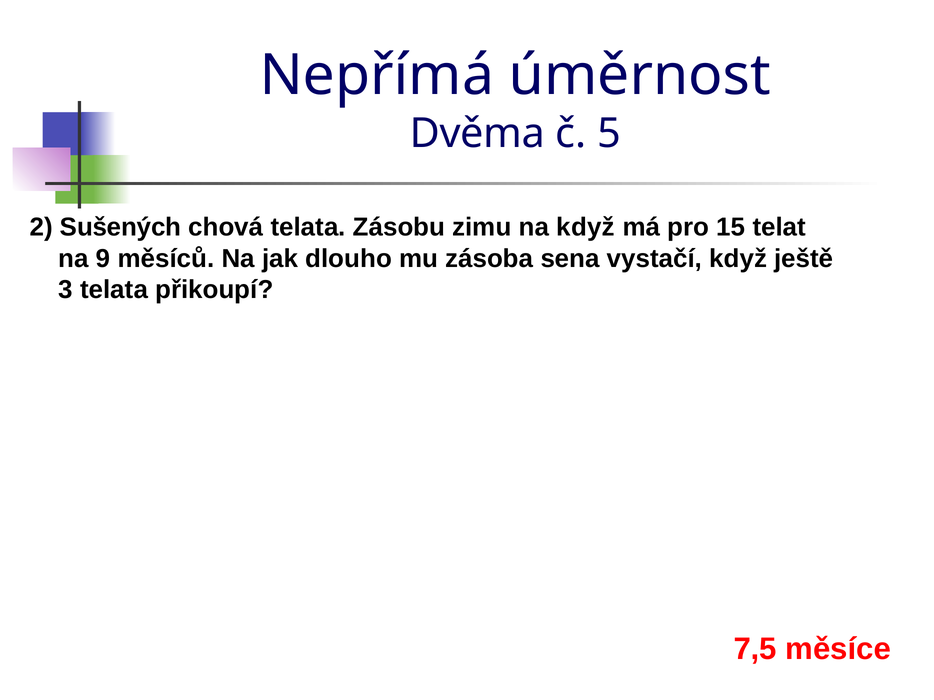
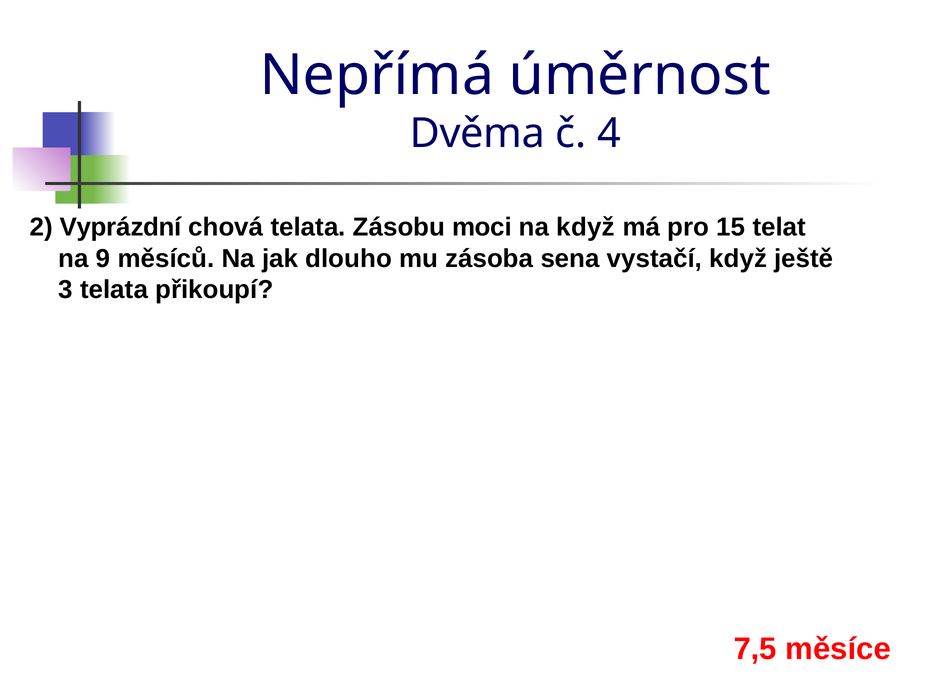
5: 5 -> 4
Sušených: Sušených -> Vyprázdní
zimu: zimu -> moci
